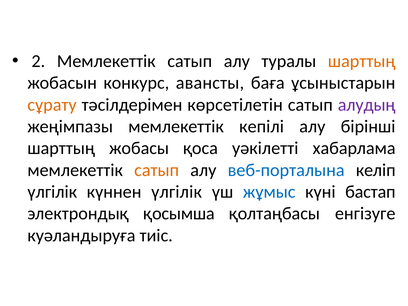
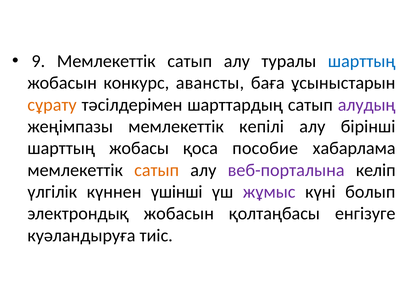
2: 2 -> 9
шарттың at (362, 61) colour: orange -> blue
көрсетілетін: көрсетілетін -> шарттардың
уәкілетті: уәкілетті -> пособие
веб-порталына colour: blue -> purple
күннен үлгілік: үлгілік -> үшiншi
жұмыс colour: blue -> purple
бастап: бастап -> болып
электрондық қосымша: қосымша -> жобасын
